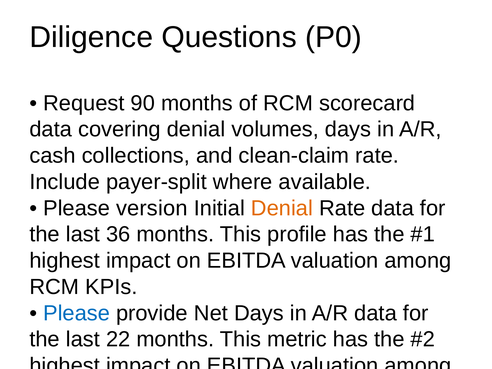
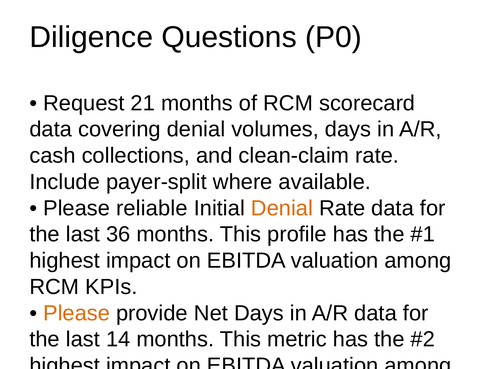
90: 90 -> 21
version: version -> reliable
Please at (77, 313) colour: blue -> orange
22: 22 -> 14
